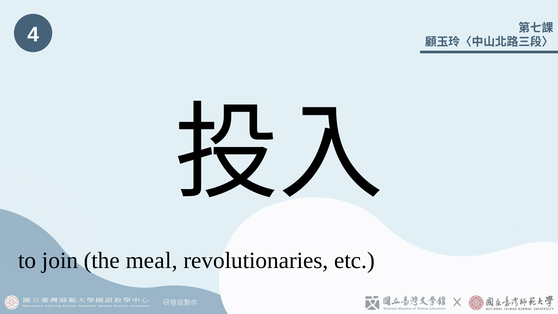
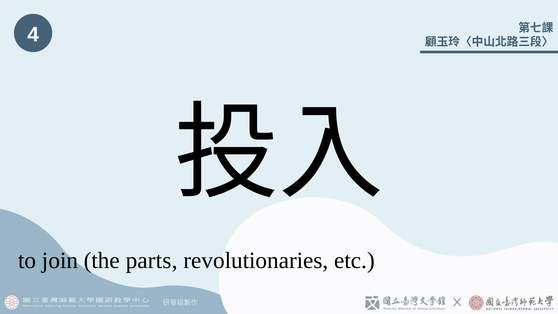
meal: meal -> parts
